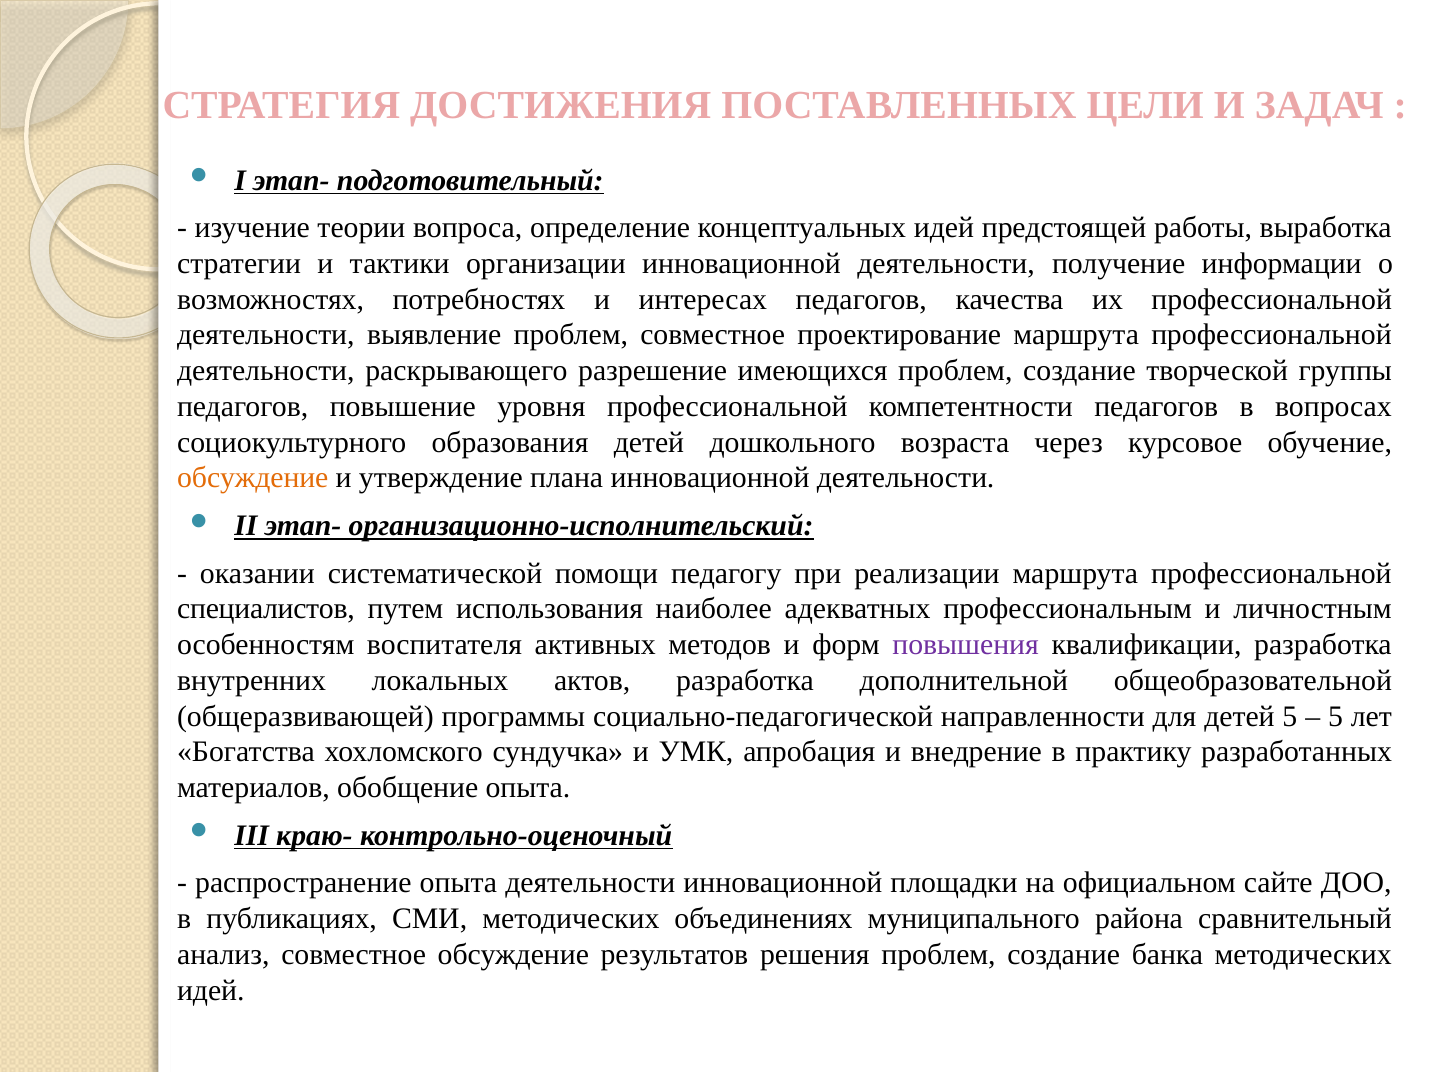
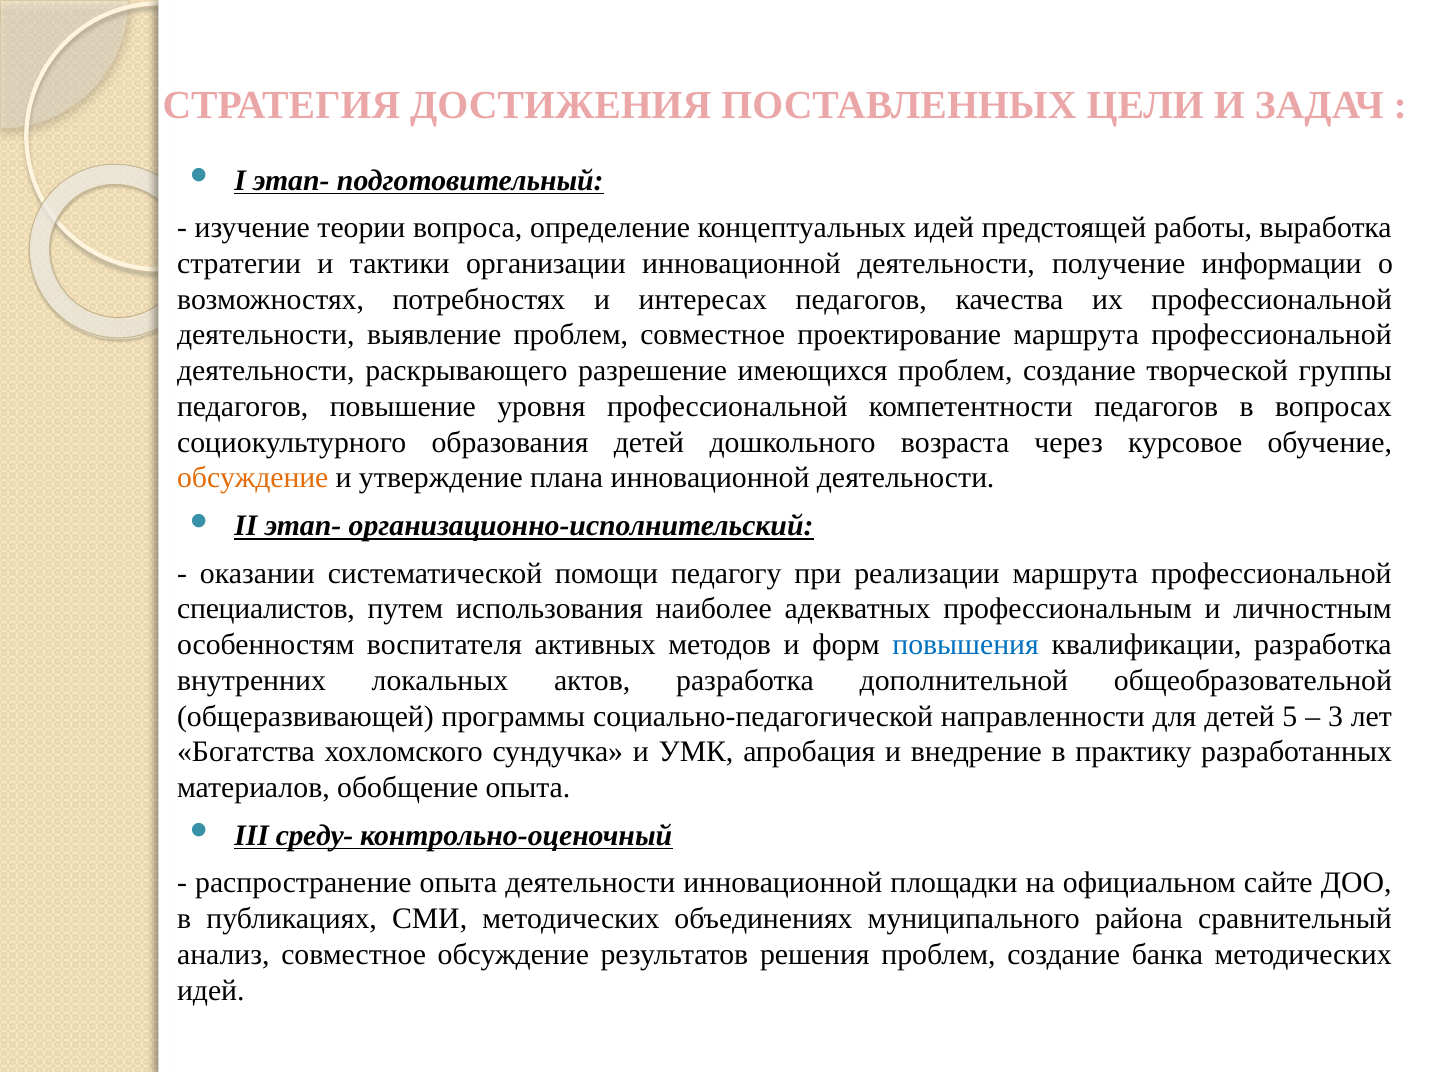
повышения colour: purple -> blue
5 at (1336, 716): 5 -> 3
краю-: краю- -> среду-
